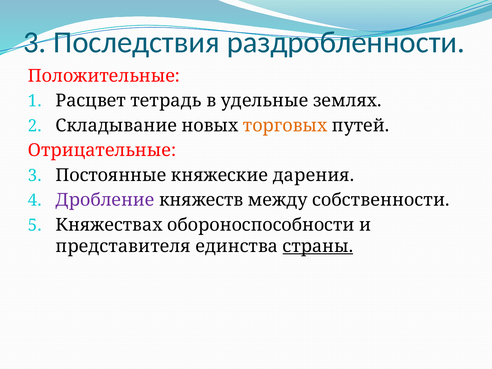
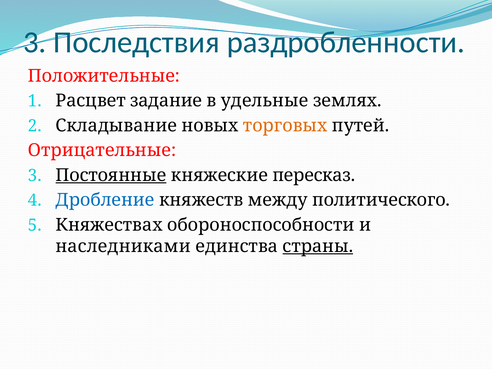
тетрадь: тетрадь -> задание
Постоянные underline: none -> present
дарения: дарения -> пересказ
Дробление colour: purple -> blue
собственности: собственности -> политического
представителя: представителя -> наследниками
